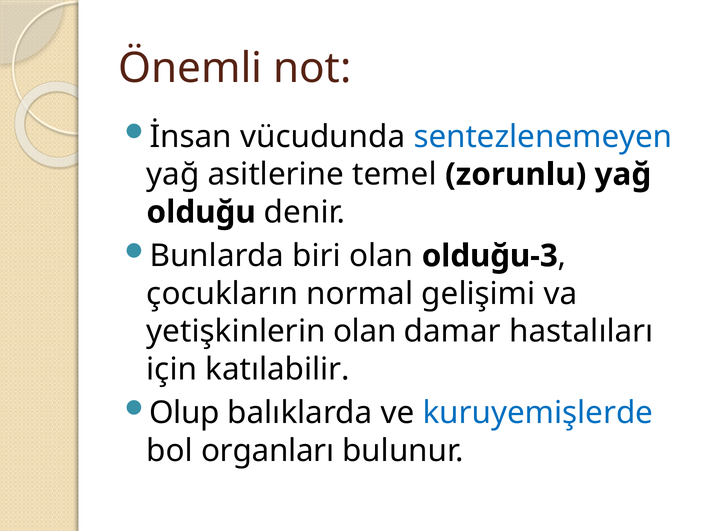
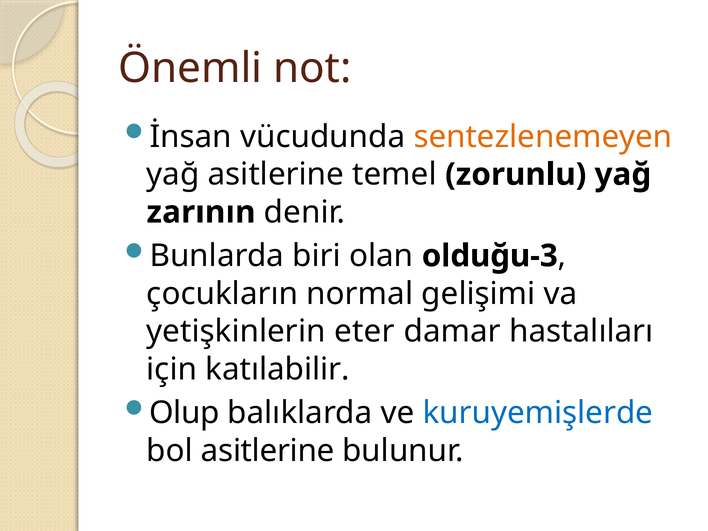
sentezlenemeyen colour: blue -> orange
olduğu: olduğu -> zarının
yetişkinlerin olan: olan -> eter
bol organları: organları -> asitlerine
